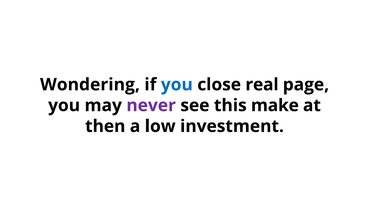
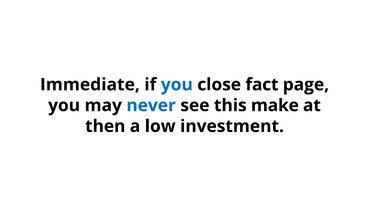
Wondering: Wondering -> Immediate
real: real -> fact
never colour: purple -> blue
